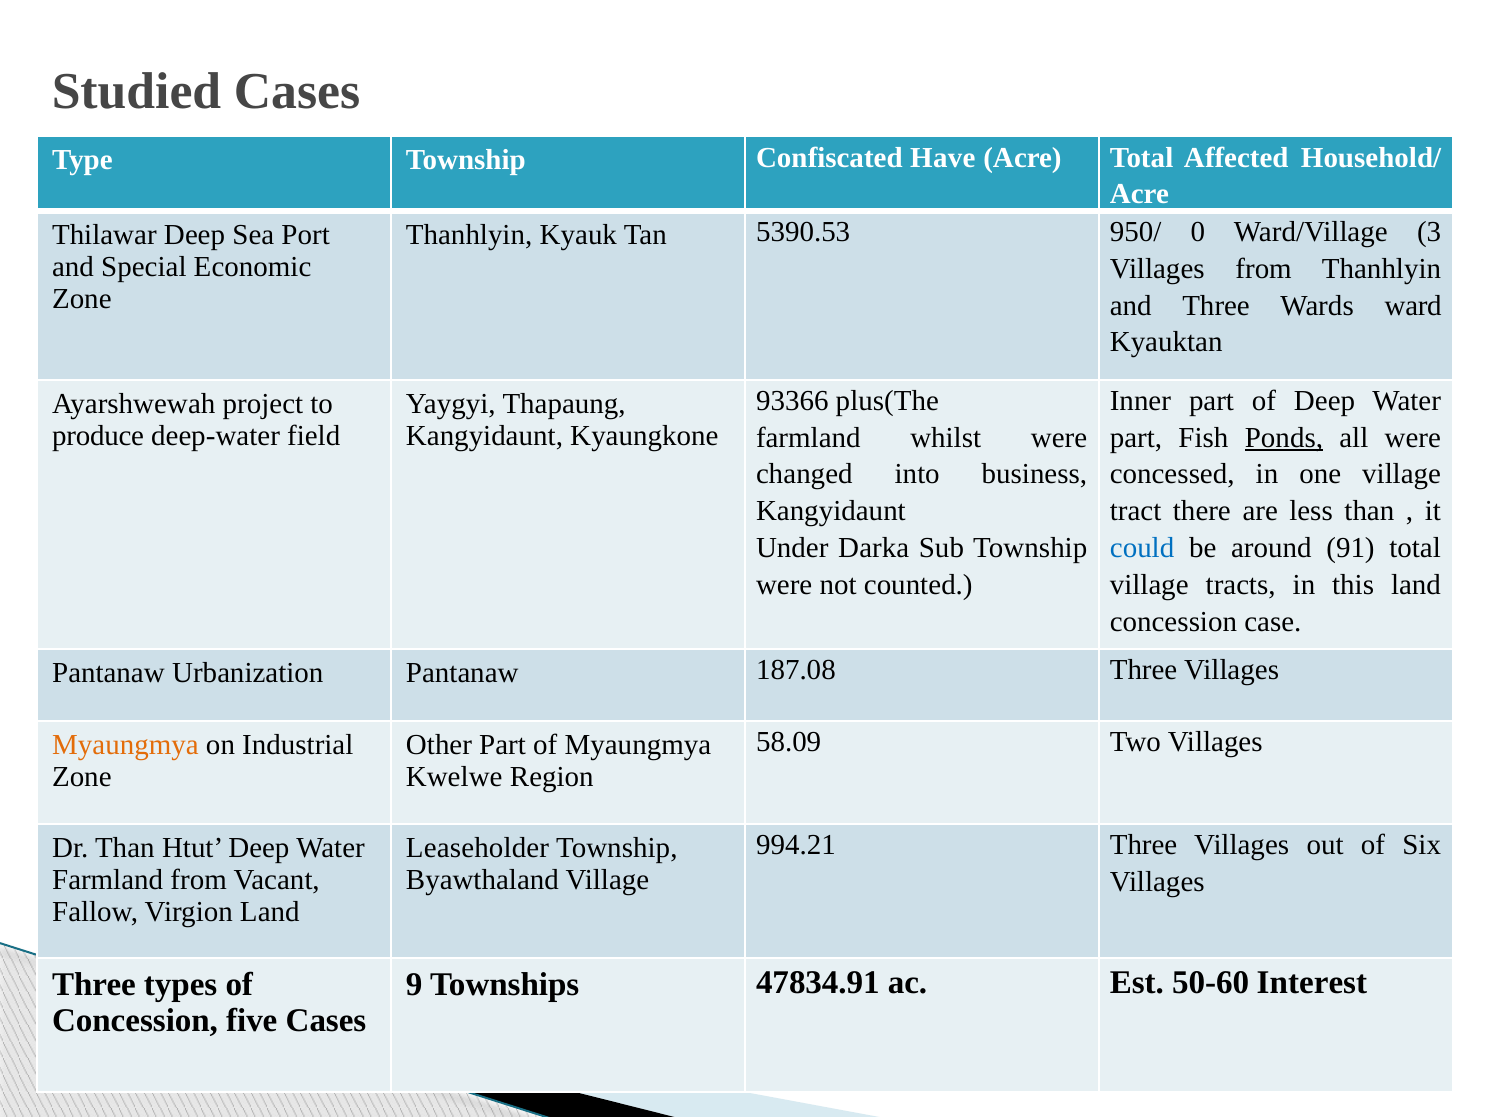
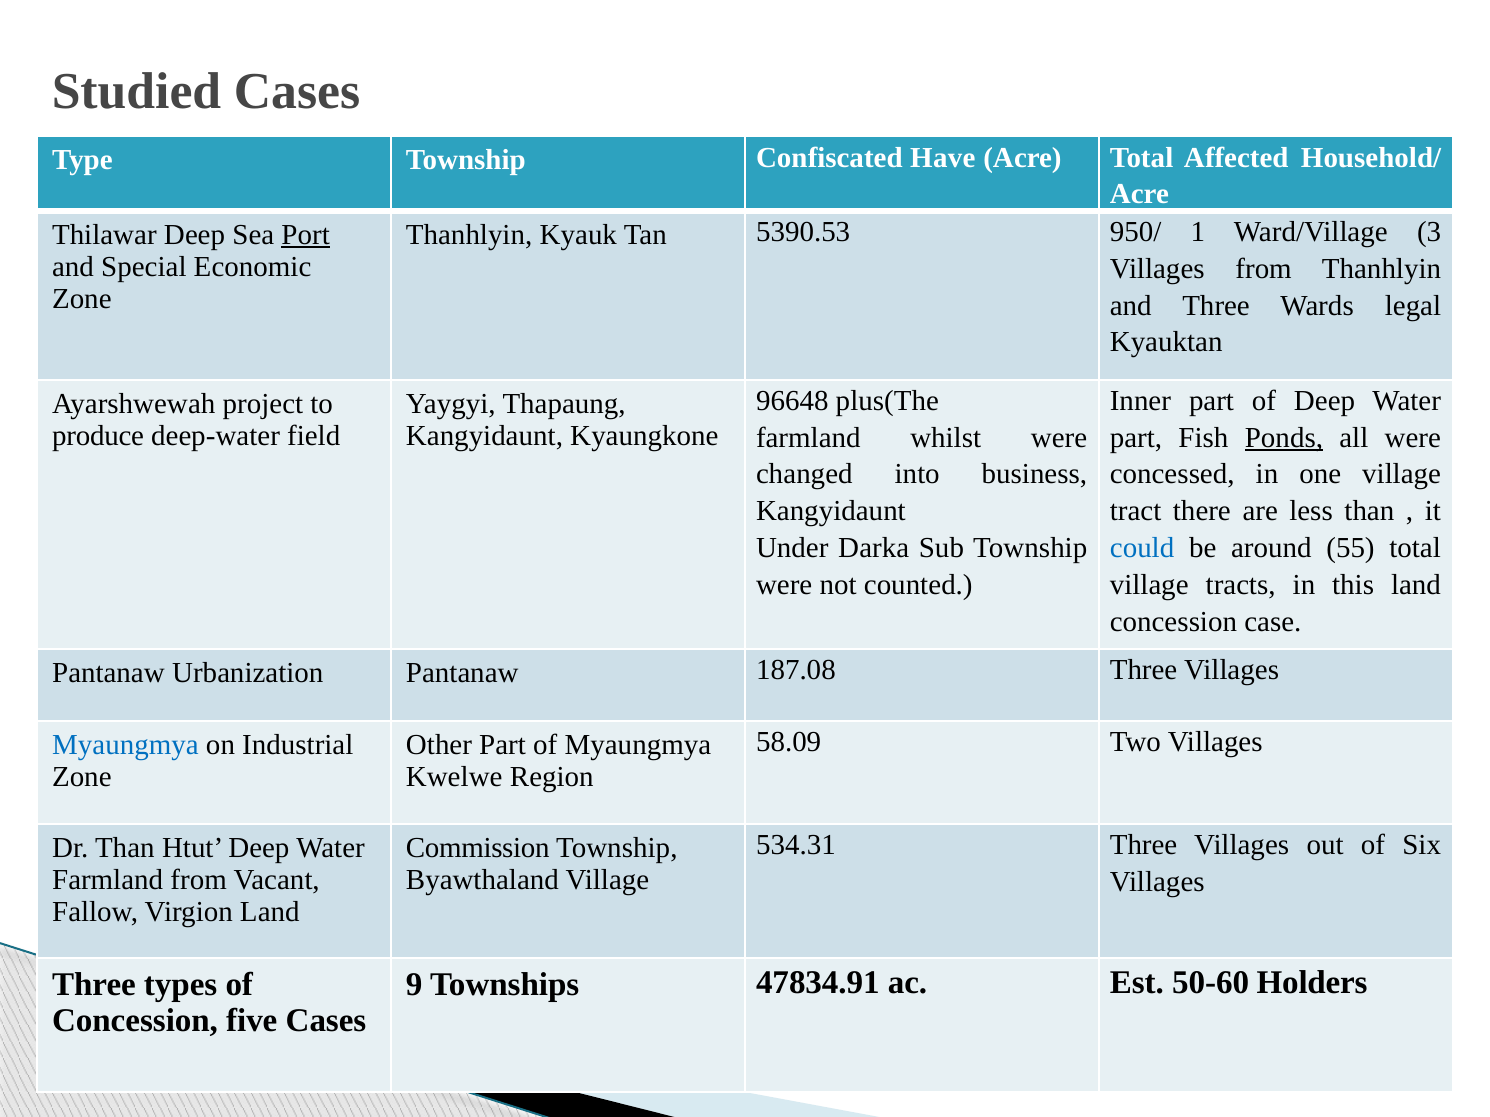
Port underline: none -> present
0: 0 -> 1
ward: ward -> legal
93366: 93366 -> 96648
91: 91 -> 55
Myaungmya at (125, 745) colour: orange -> blue
994.21: 994.21 -> 534.31
Leaseholder: Leaseholder -> Commission
Interest: Interest -> Holders
